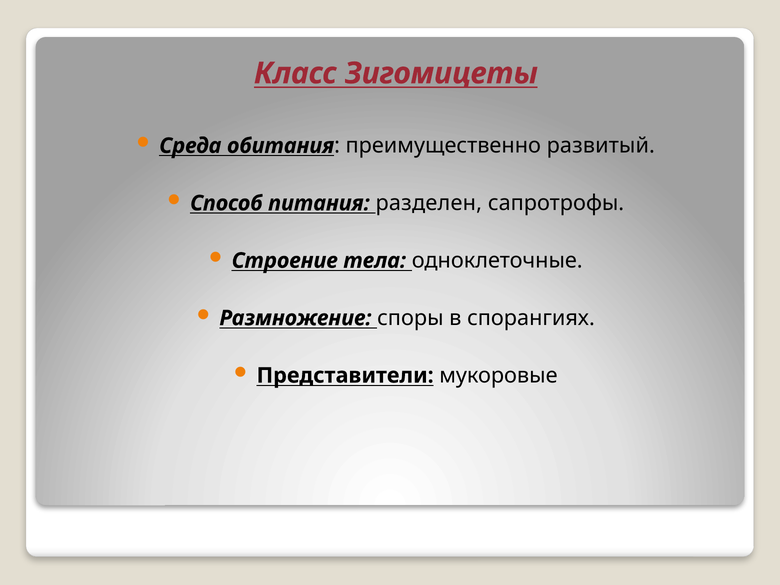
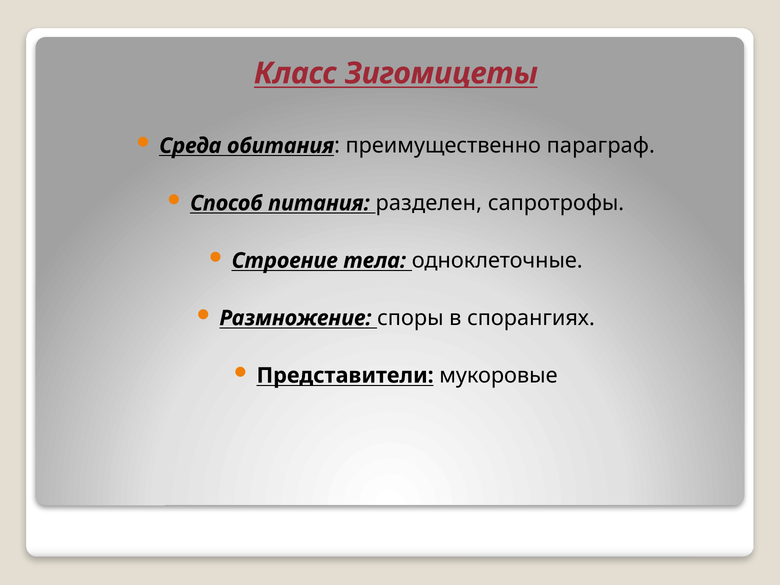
развитый: развитый -> параграф
